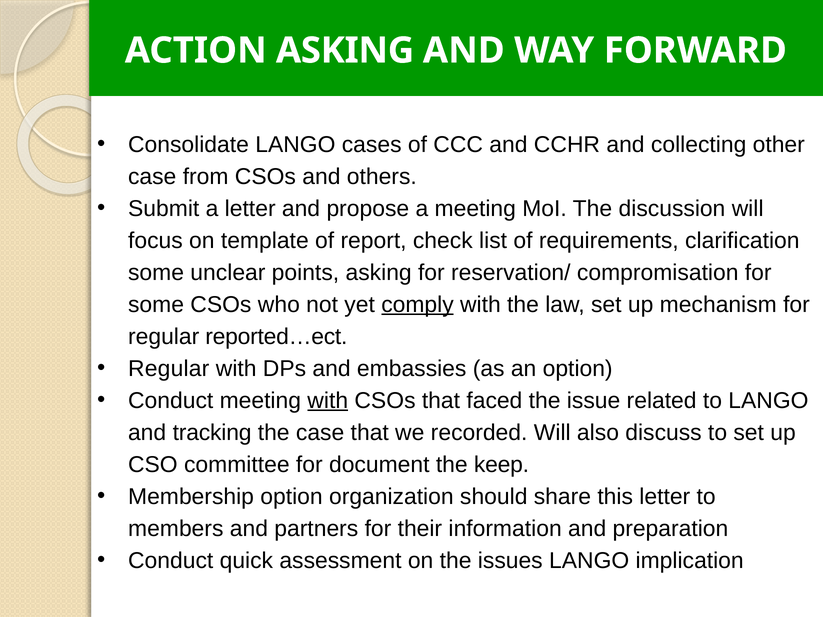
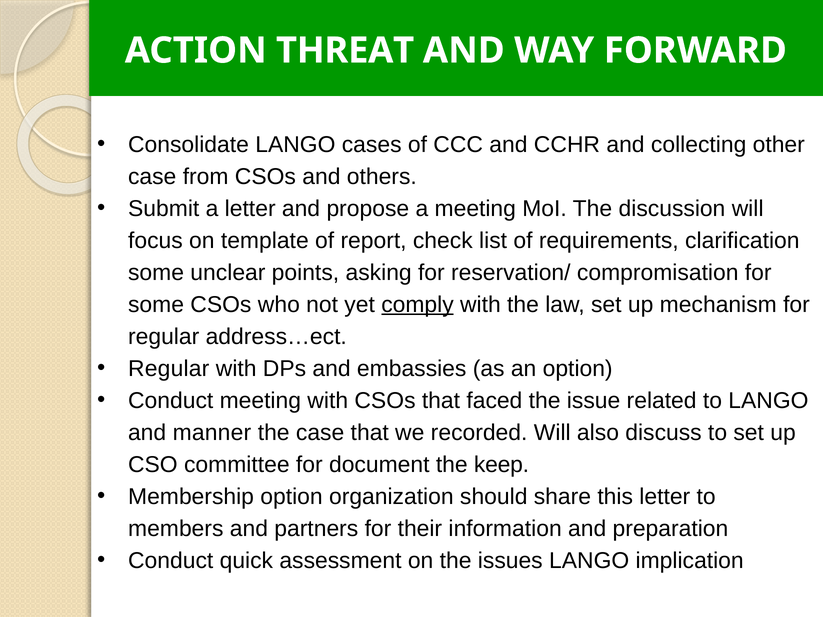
ACTION ASKING: ASKING -> THREAT
reported…ect: reported…ect -> address…ect
with at (328, 401) underline: present -> none
tracking: tracking -> manner
